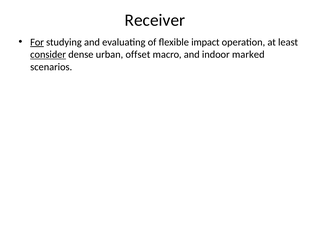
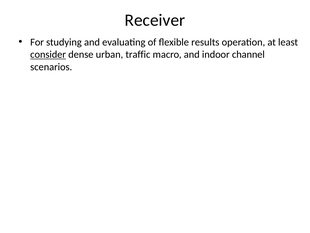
For underline: present -> none
impact: impact -> results
offset: offset -> traffic
marked: marked -> channel
